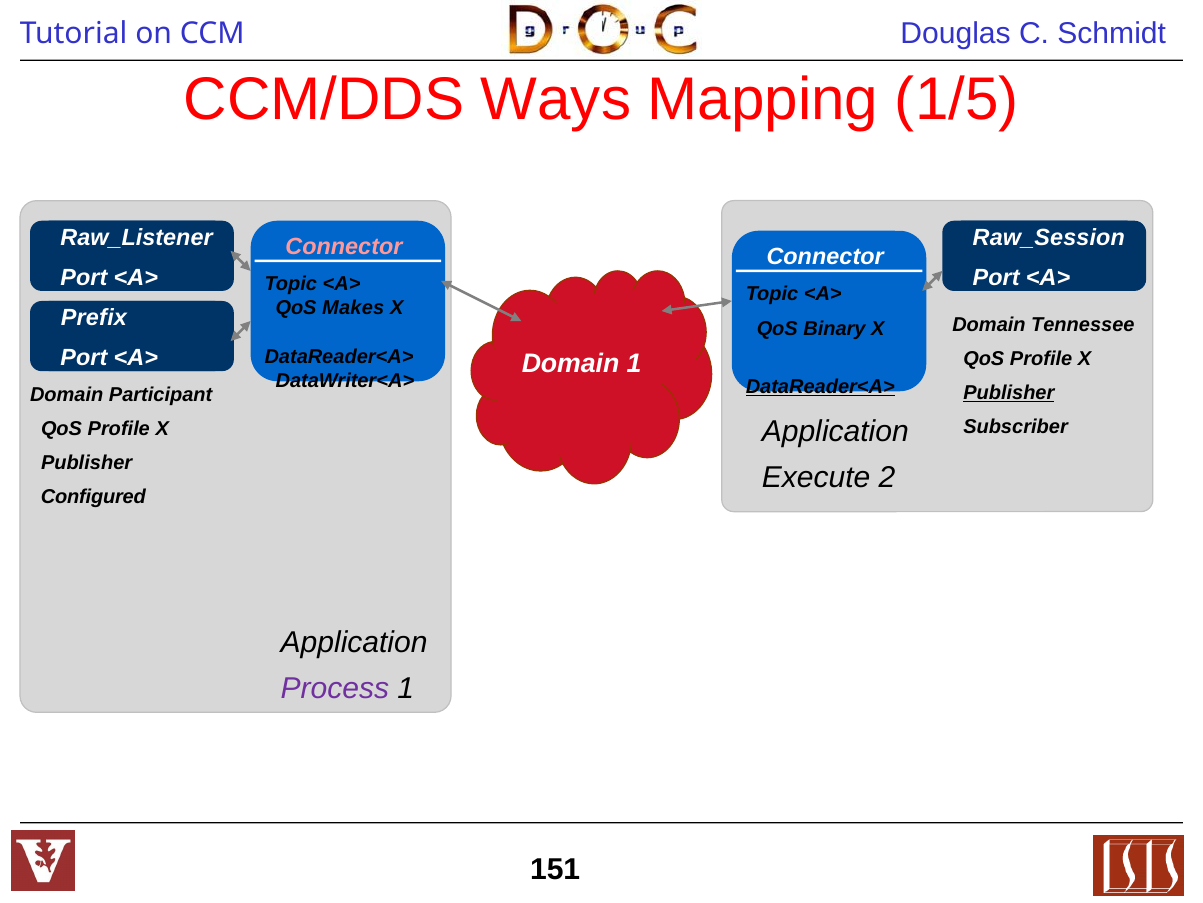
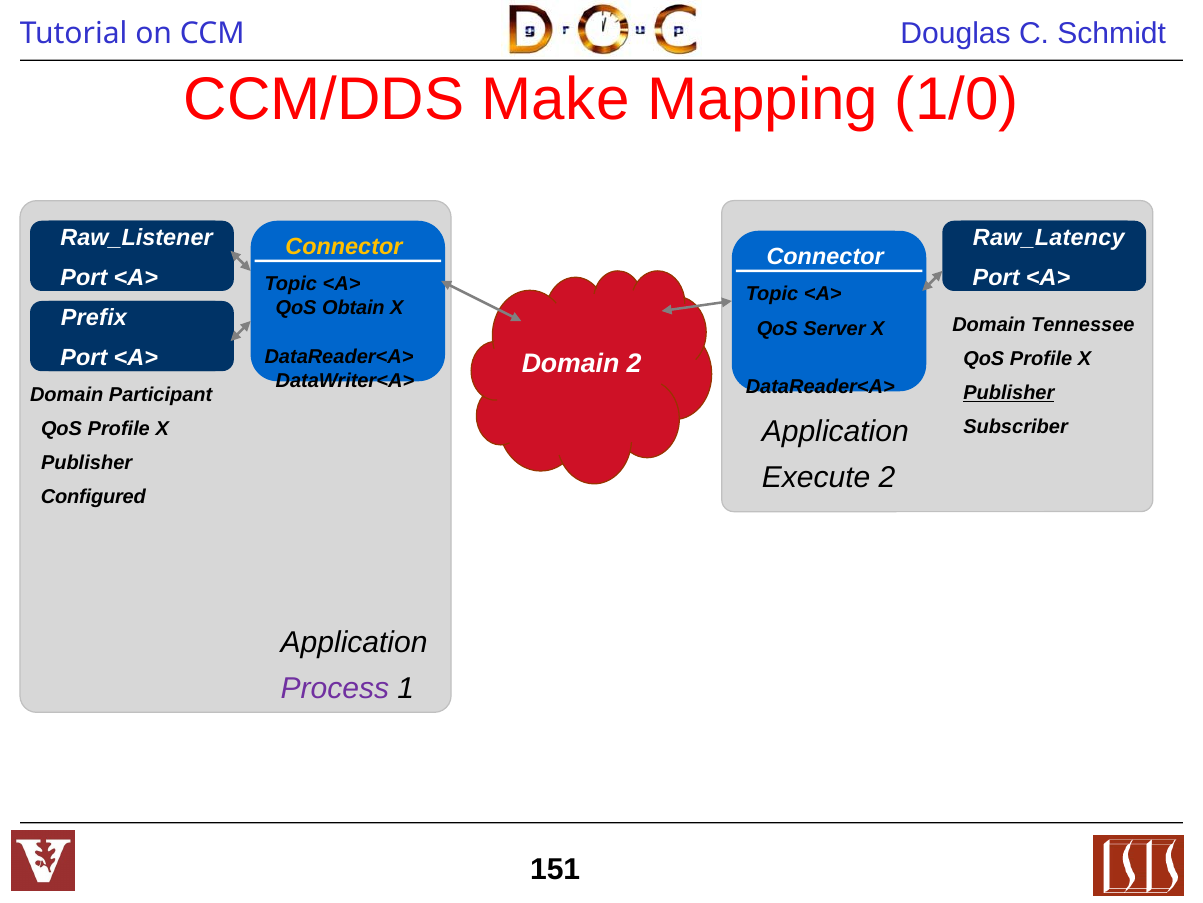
Ways: Ways -> Make
1/5: 1/5 -> 1/0
Raw_Session: Raw_Session -> Raw_Latency
Connector at (344, 246) colour: pink -> yellow
Makes: Makes -> Obtain
Binary: Binary -> Server
Domain 1: 1 -> 2
DataReader<A> at (820, 386) underline: present -> none
